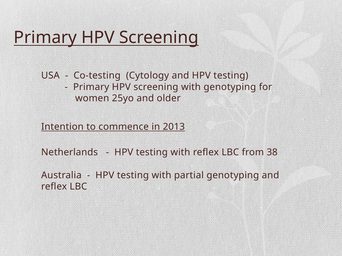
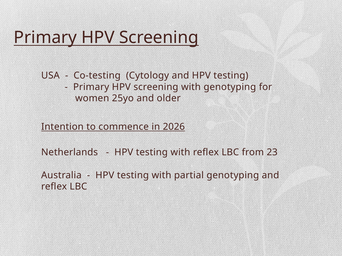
2013: 2013 -> 2026
38: 38 -> 23
